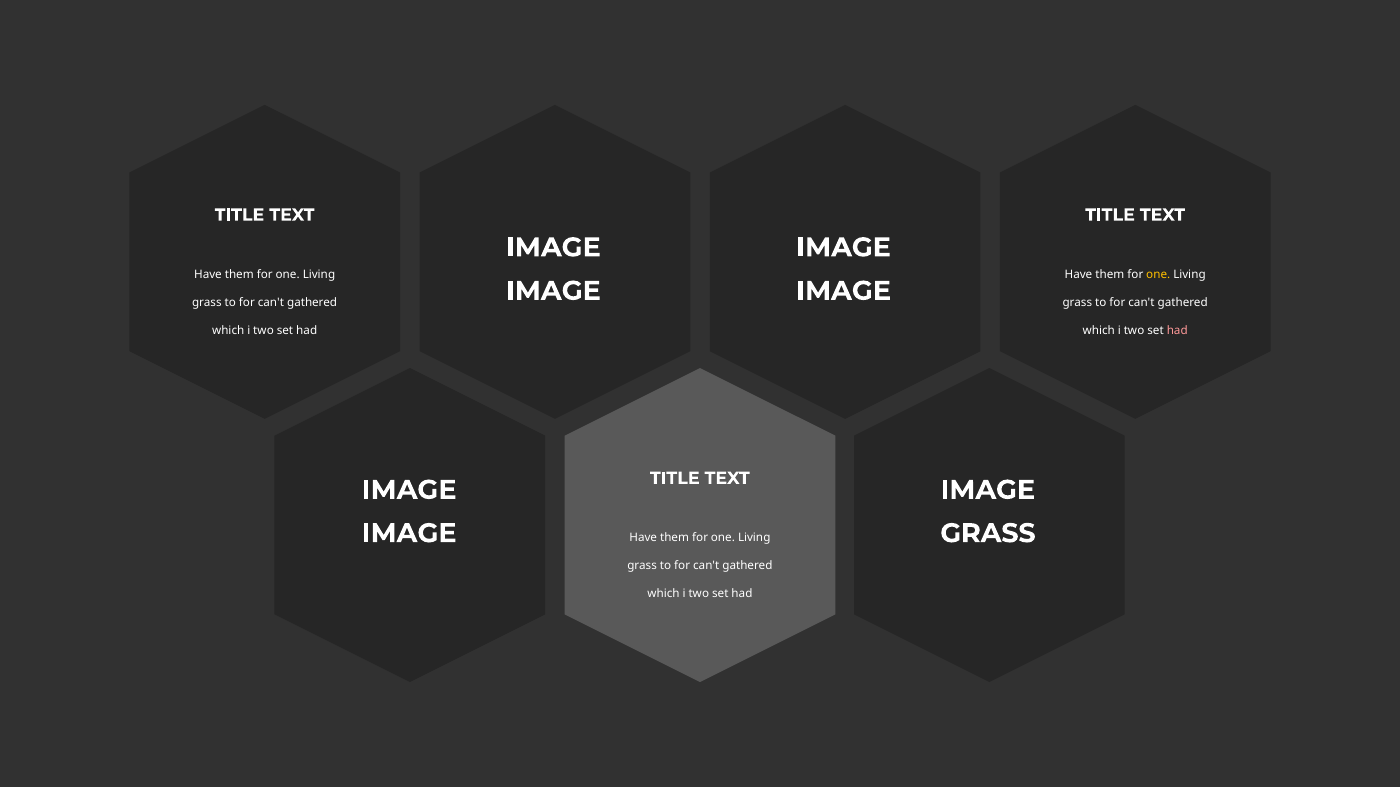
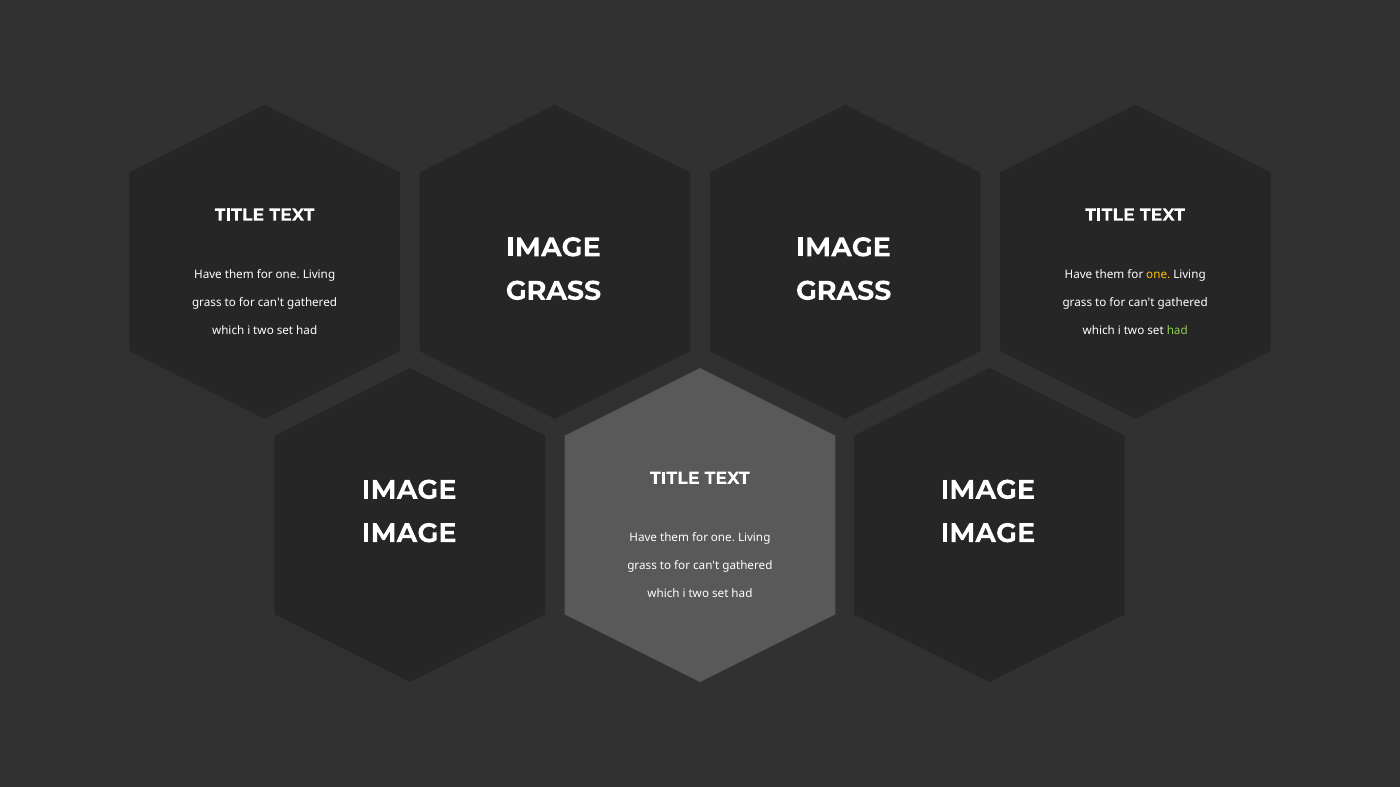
IMAGE at (553, 291): IMAGE -> GRASS
IMAGE at (844, 291): IMAGE -> GRASS
had at (1177, 331) colour: pink -> light green
GRASS at (988, 534): GRASS -> IMAGE
